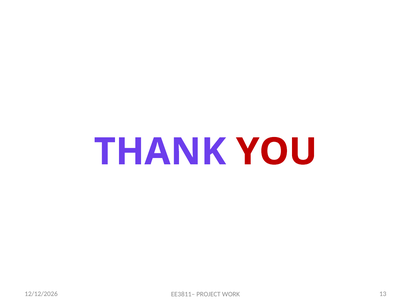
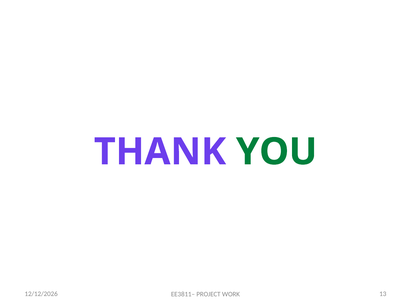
YOU colour: red -> green
